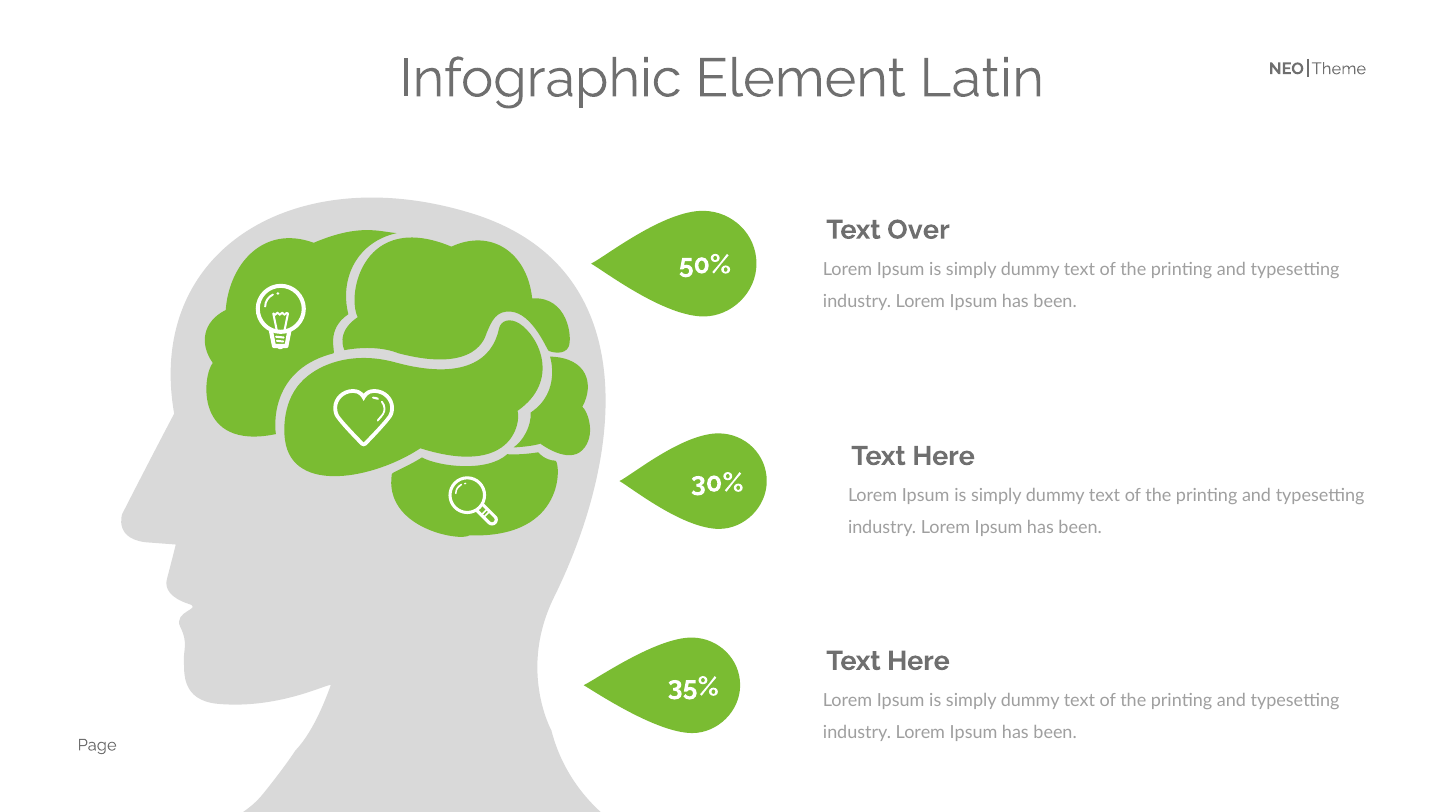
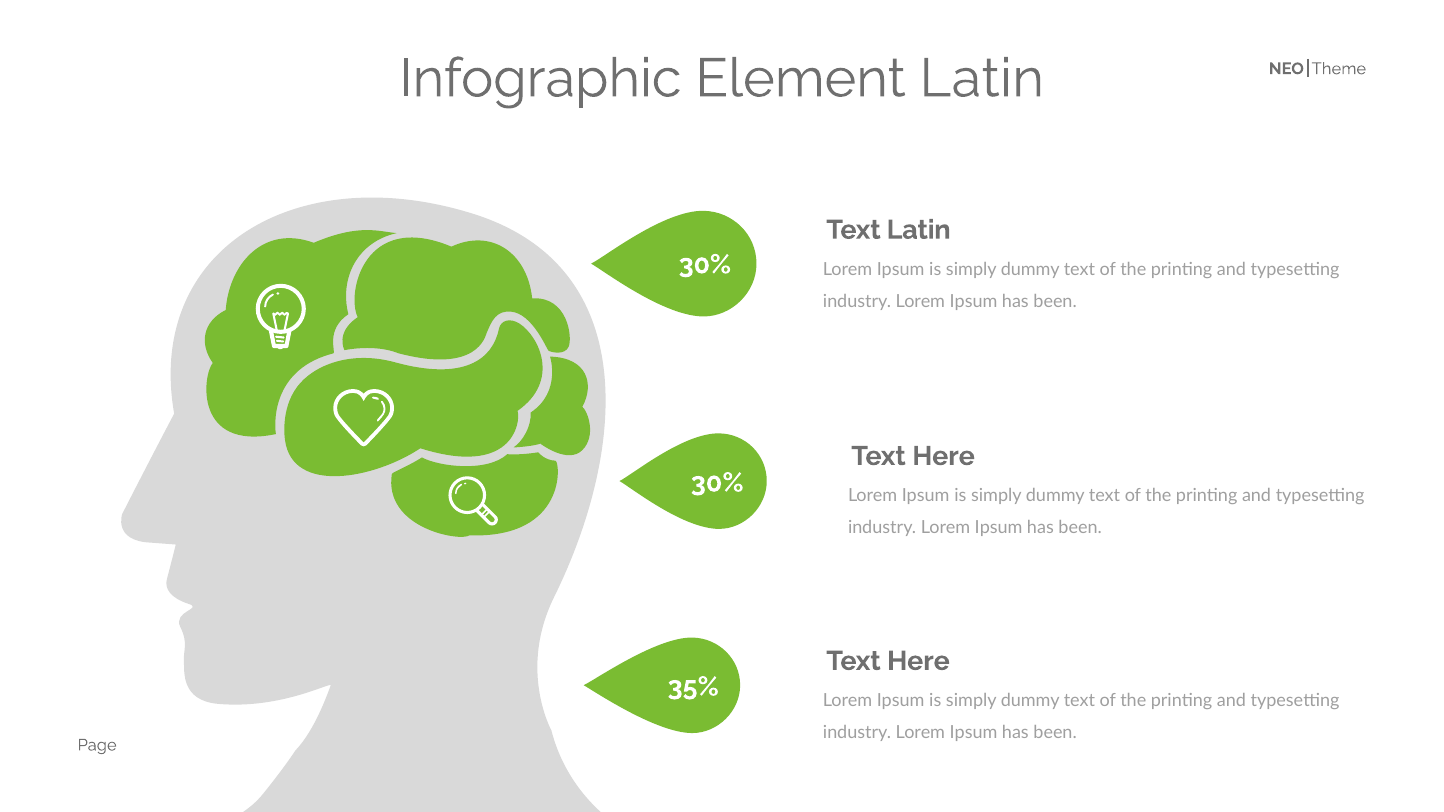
Text Over: Over -> Latin
50% at (705, 264): 50% -> 30%
